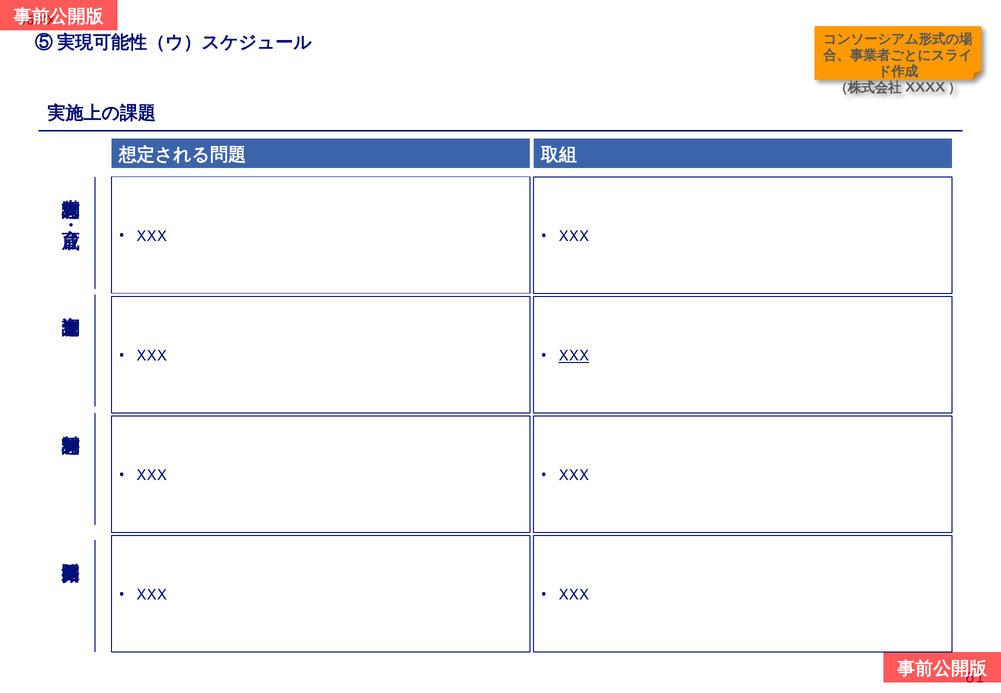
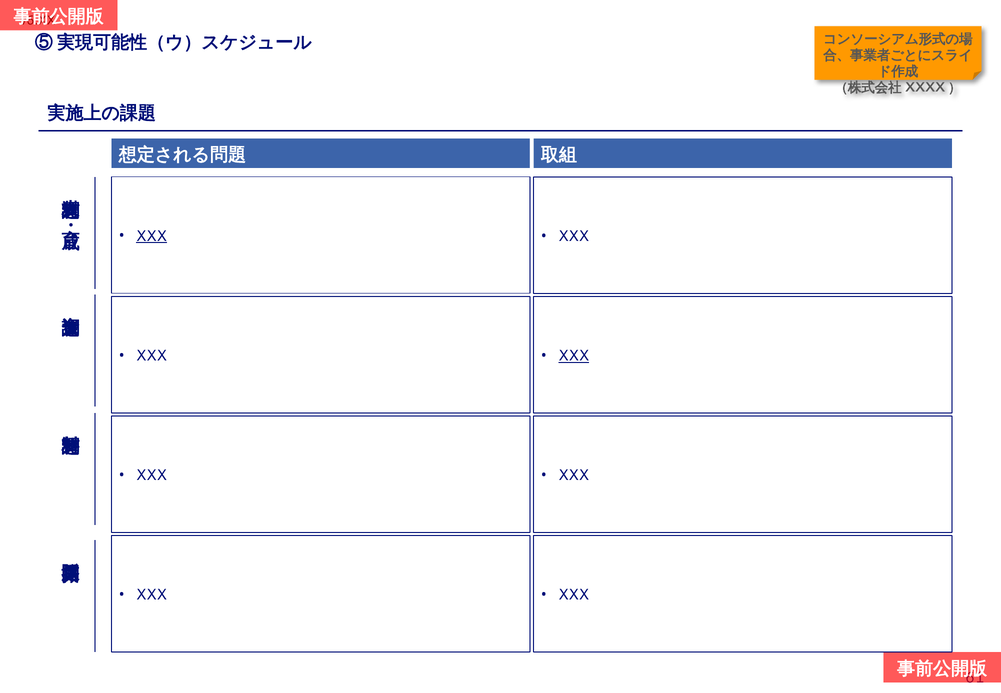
XXX at (151, 236) underline: none -> present
